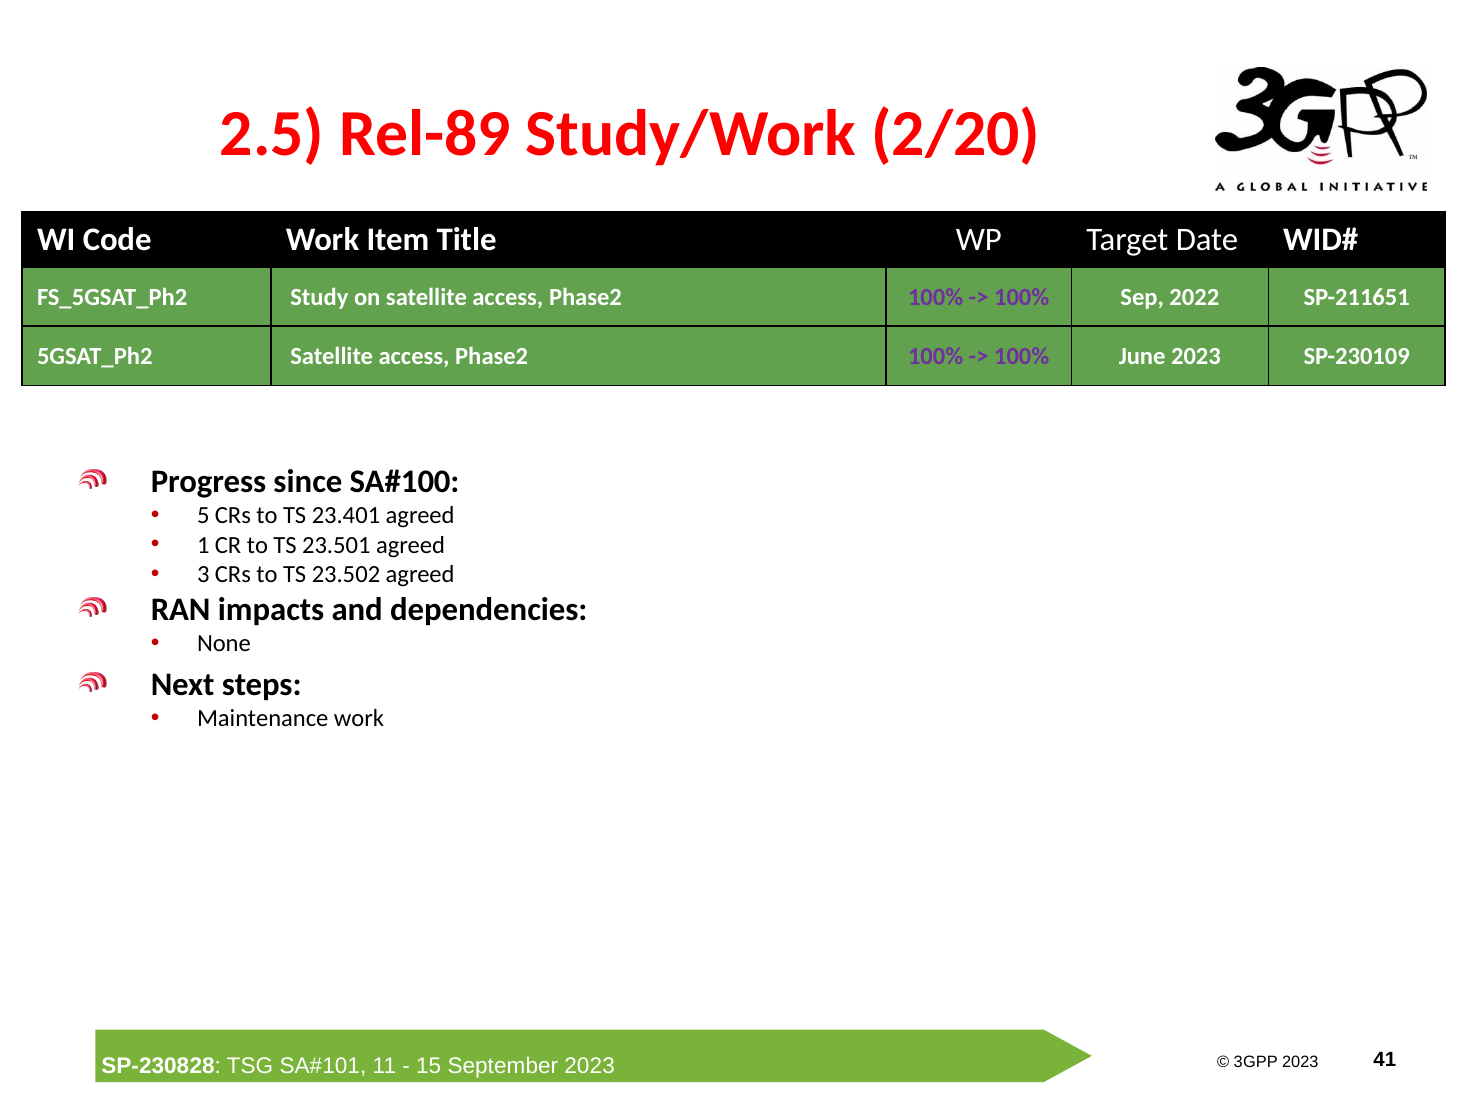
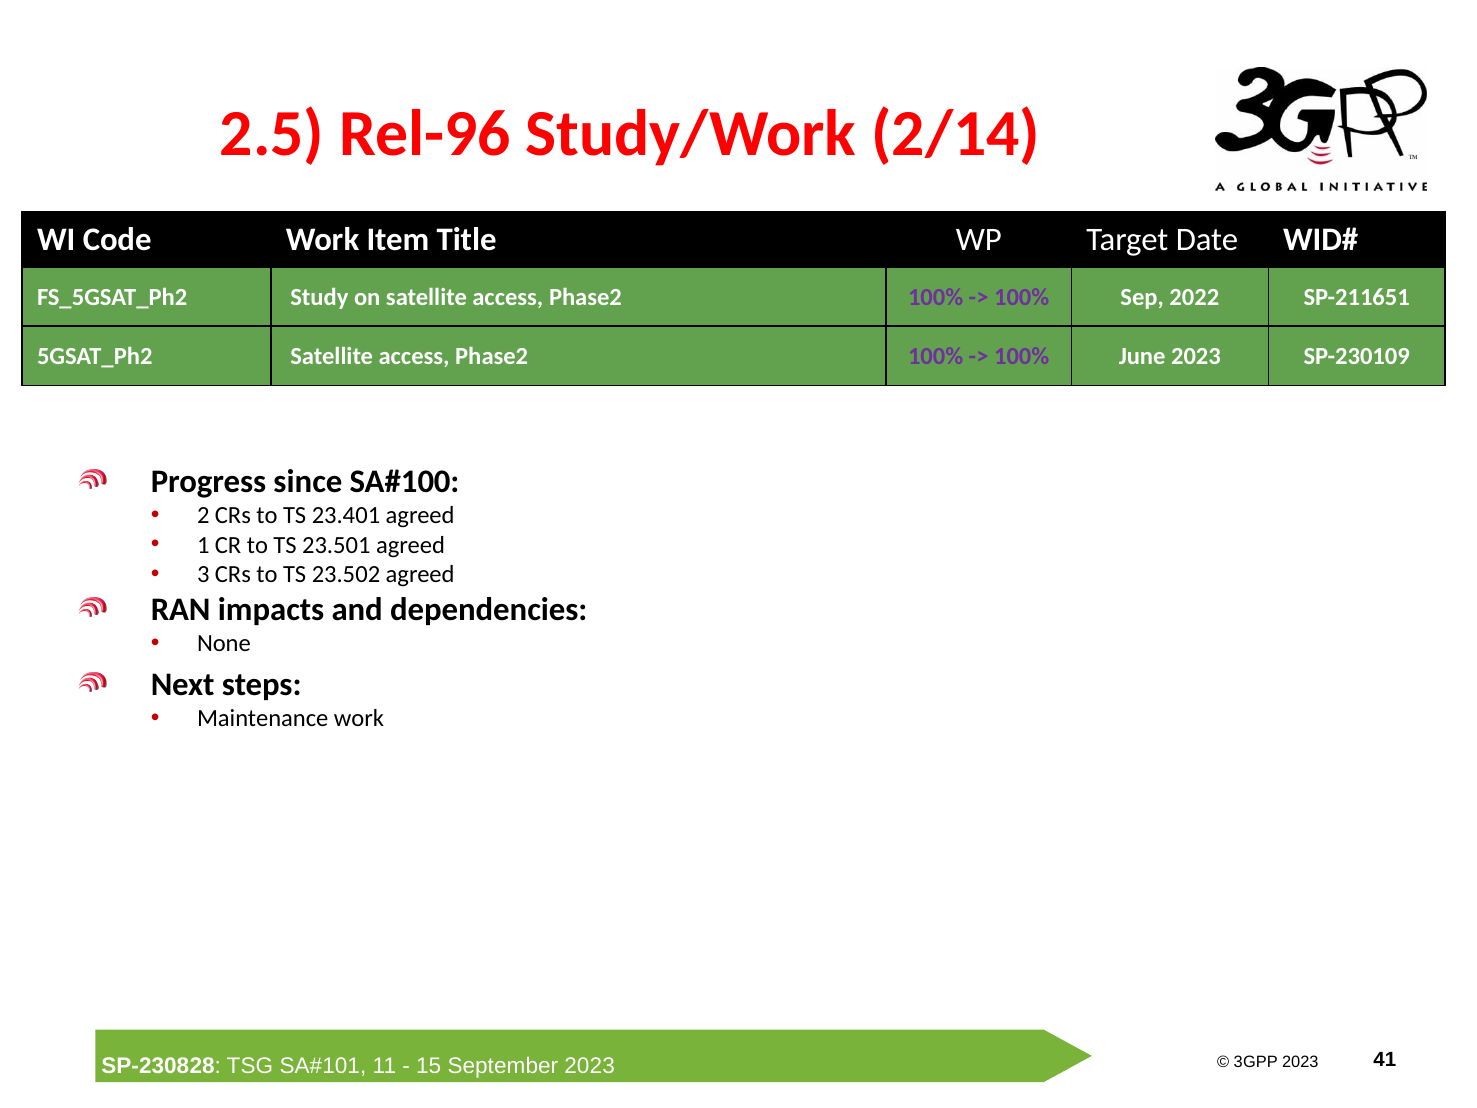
Rel-89: Rel-89 -> Rel-96
2/20: 2/20 -> 2/14
5: 5 -> 2
